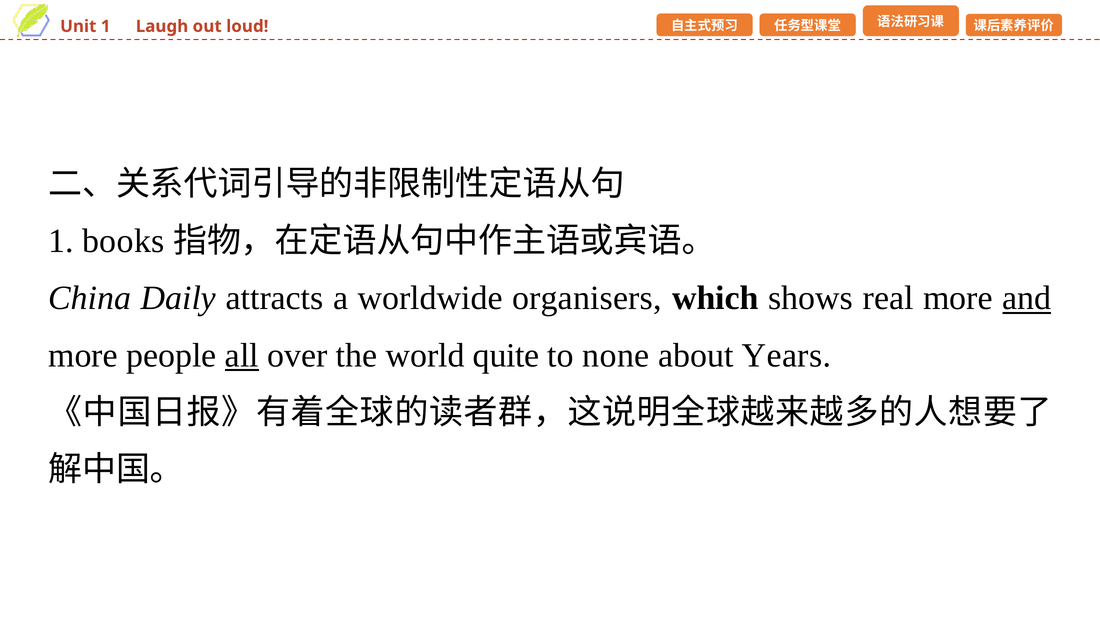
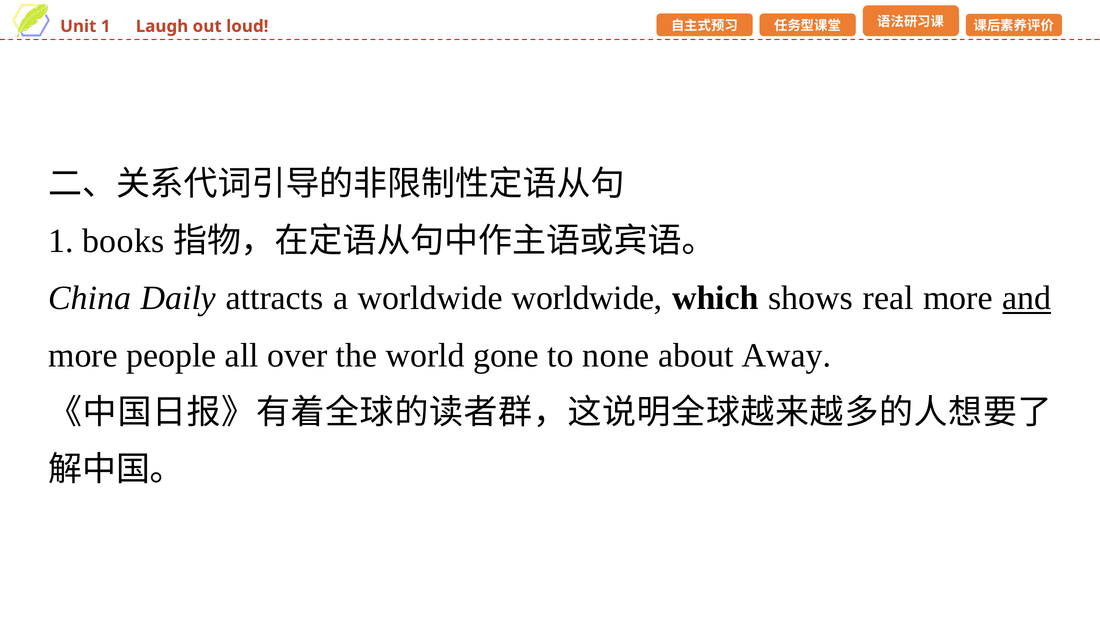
worldwide organisers: organisers -> worldwide
all underline: present -> none
quite: quite -> gone
Years: Years -> Away
